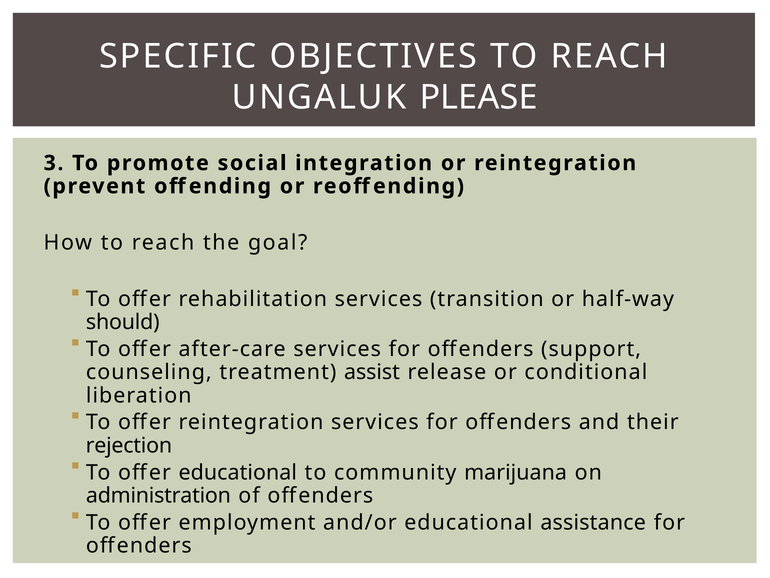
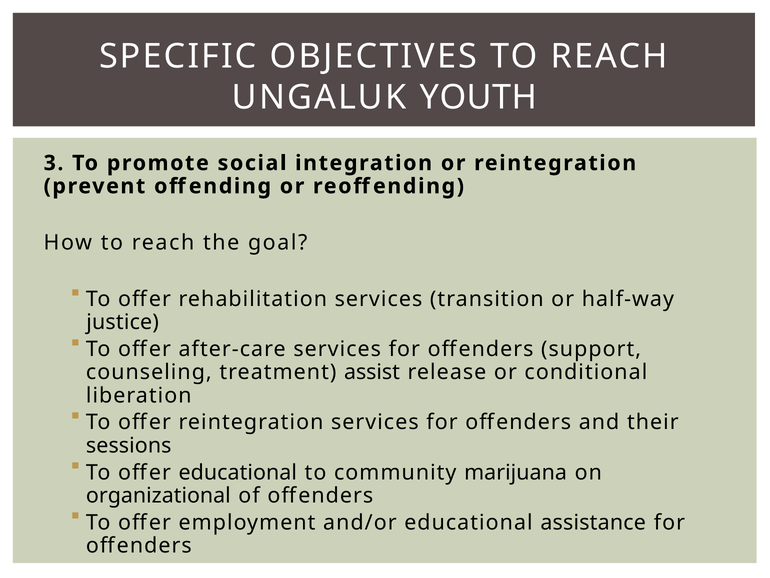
PLEASE: PLEASE -> YOUTH
should: should -> justice
rejection: rejection -> sessions
administration: administration -> organizational
